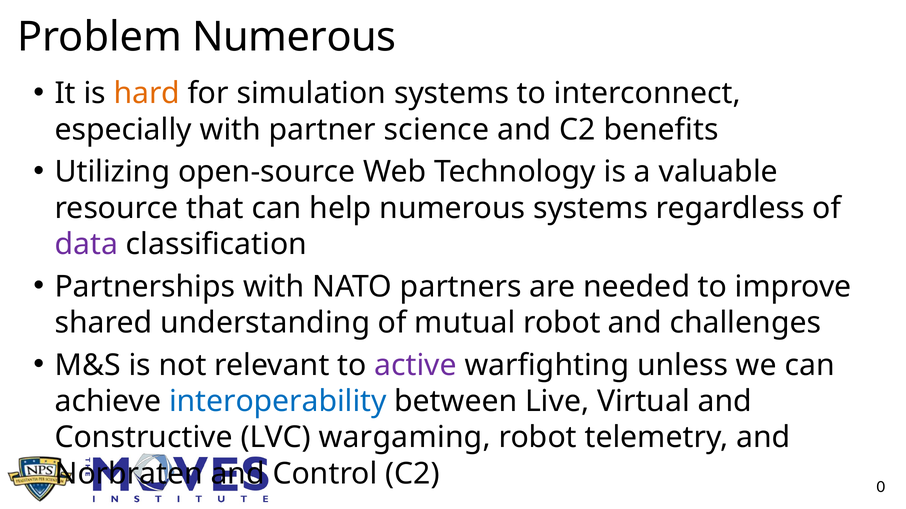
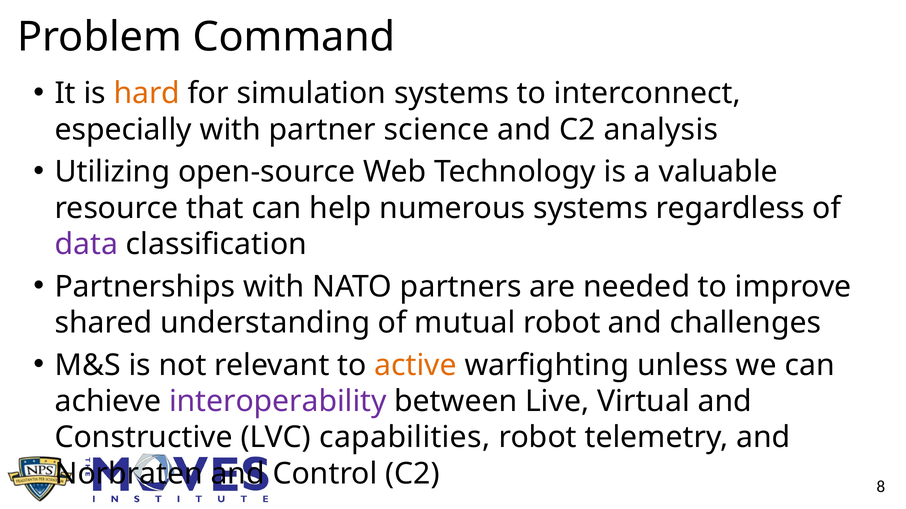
Problem Numerous: Numerous -> Command
benefits: benefits -> analysis
active colour: purple -> orange
interoperability colour: blue -> purple
wargaming: wargaming -> capabilities
0: 0 -> 8
